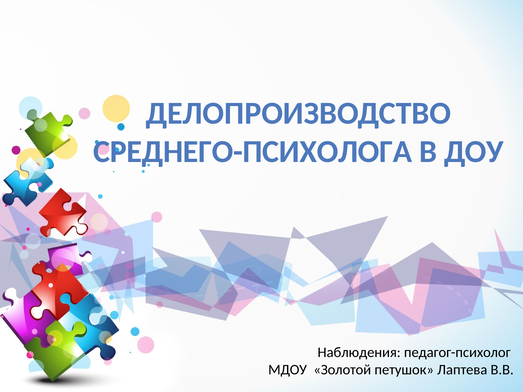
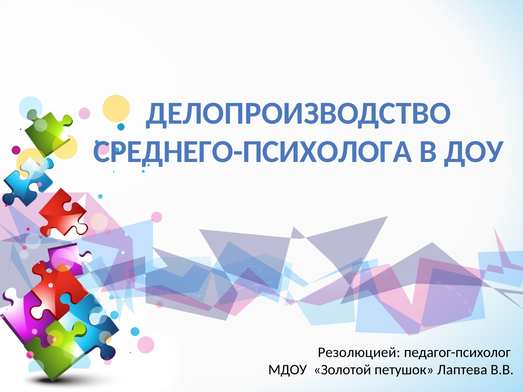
Наблюдения: Наблюдения -> Резолюцией
